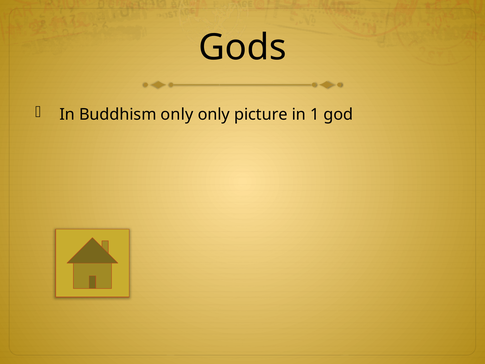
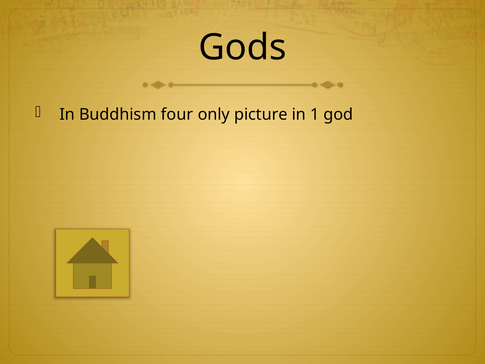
Buddhism only: only -> four
